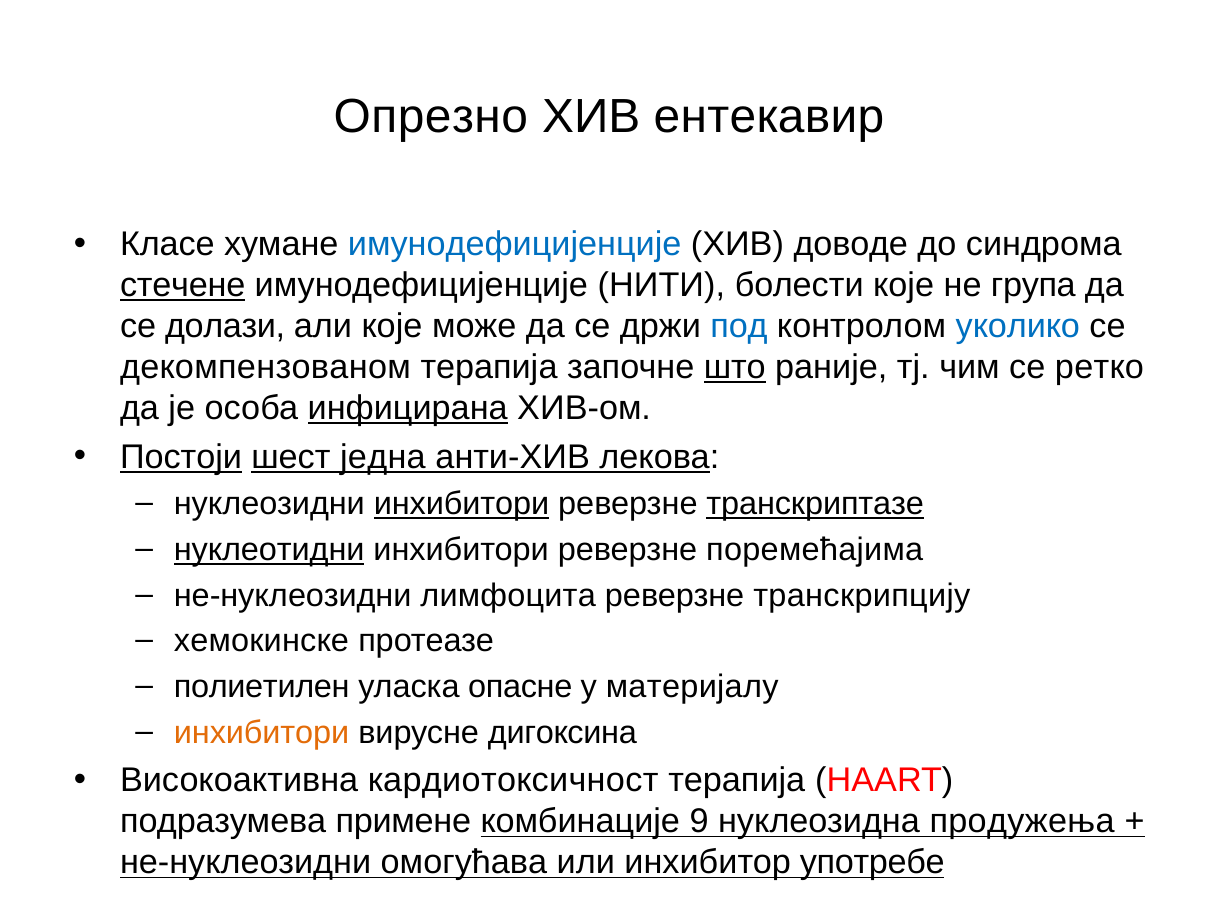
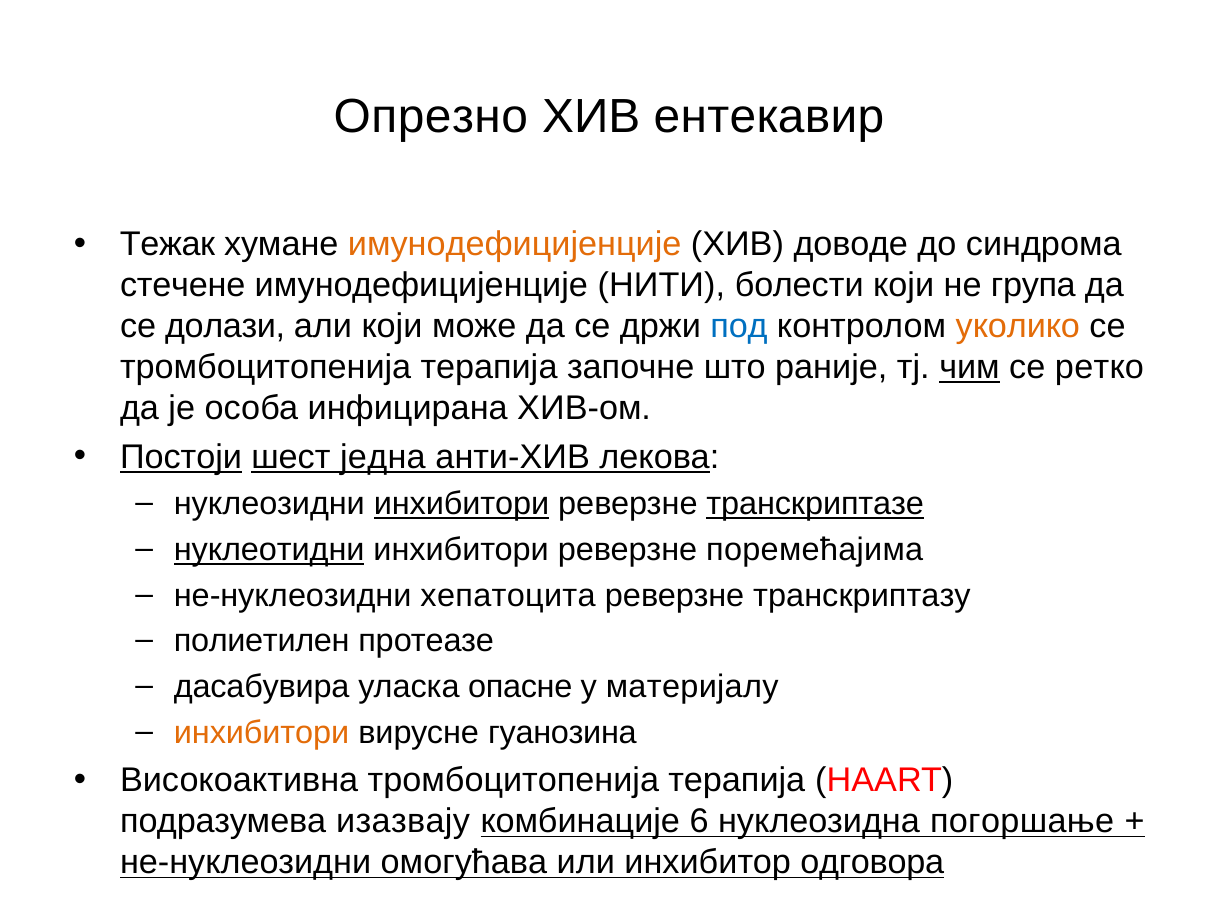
Класе: Класе -> Тежак
имунодефицијенције at (515, 245) colour: blue -> orange
стечене underline: present -> none
болести које: које -> који
али које: које -> који
уколико colour: blue -> orange
декомпензованом at (265, 368): декомпензованом -> тромбоцитопенија
што underline: present -> none
чим underline: none -> present
инфицирана underline: present -> none
лимфоцита: лимфоцита -> хепатоцитa
транскрипцију: транскрипцију -> транскриптазу
хемокинске: хемокинске -> полиетилен
полиетилен: полиетилен -> дасабувира
дигоксина: дигоксина -> гуанозина
Високоактивна кардиотоксичност: кардиотоксичност -> тромбоцитопенија
примене: примене -> изазвају
9: 9 -> 6
продужења: продужења -> погоршање
употребе: употребе -> одговора
